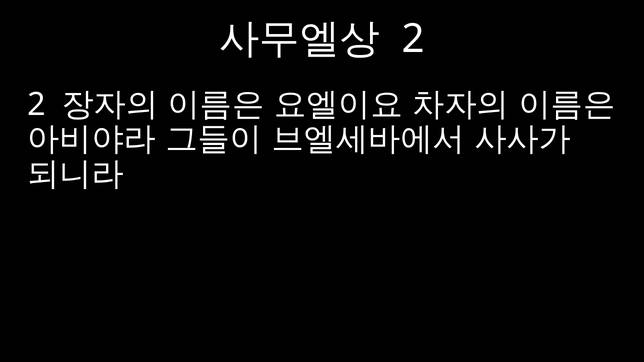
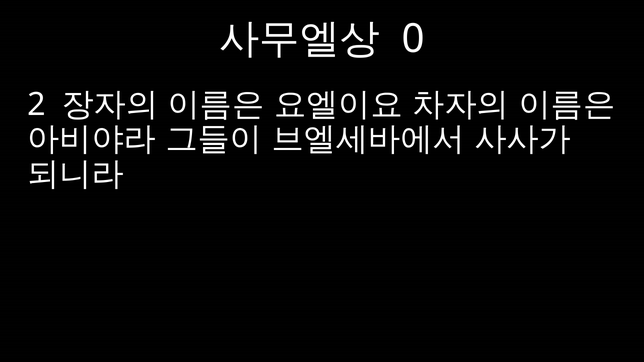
2 at (413, 39): 2 -> 0
